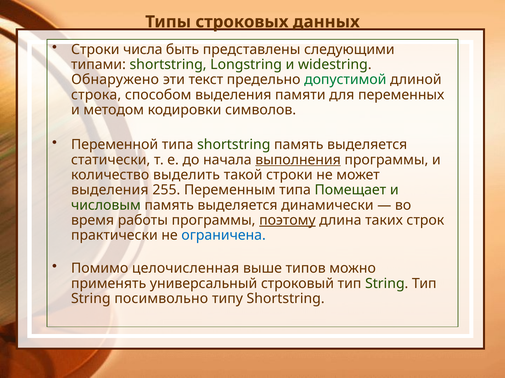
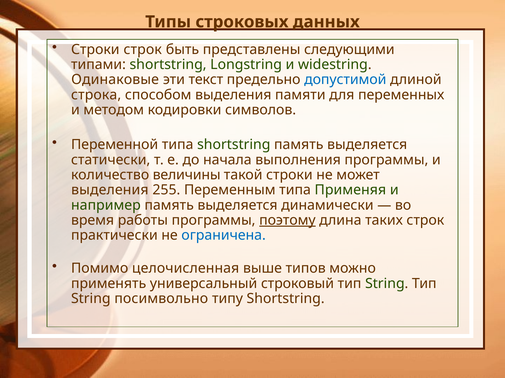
Строки числа: числа -> строк
Обнаружено: Обнаружено -> Одинаковые
допустимой colour: green -> blue
выполнения underline: present -> none
выделить: выделить -> величины
Помещает: Помещает -> Применяя
числовым: числовым -> например
